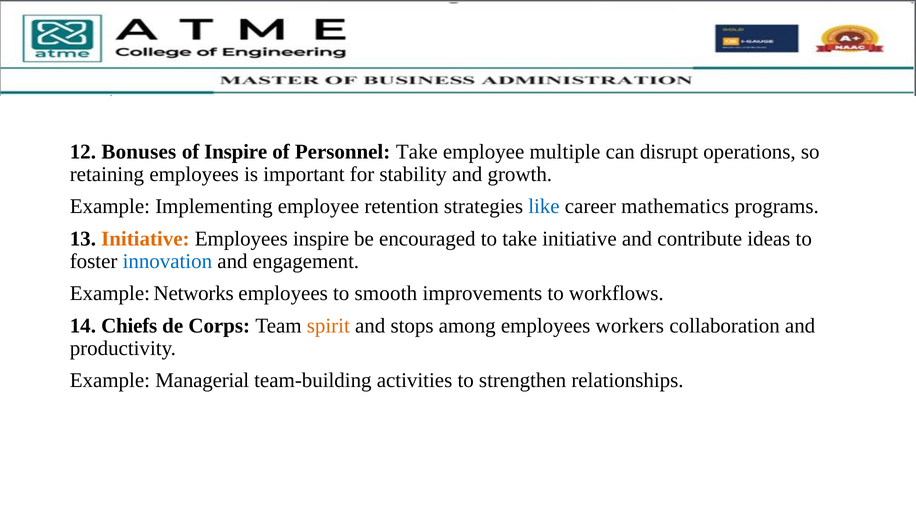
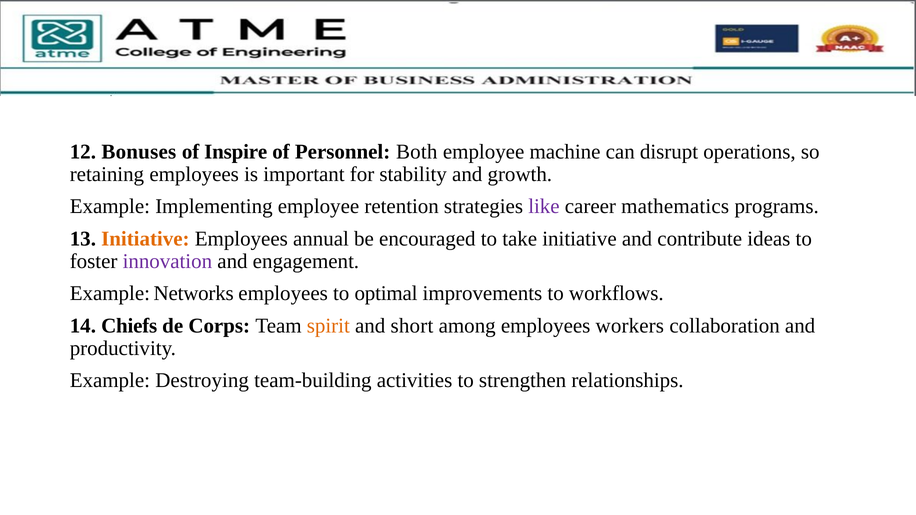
Personnel Take: Take -> Both
multiple: multiple -> machine
like colour: blue -> purple
Employees inspire: inspire -> annual
innovation colour: blue -> purple
smooth: smooth -> optimal
stops: stops -> short
Managerial: Managerial -> Destroying
